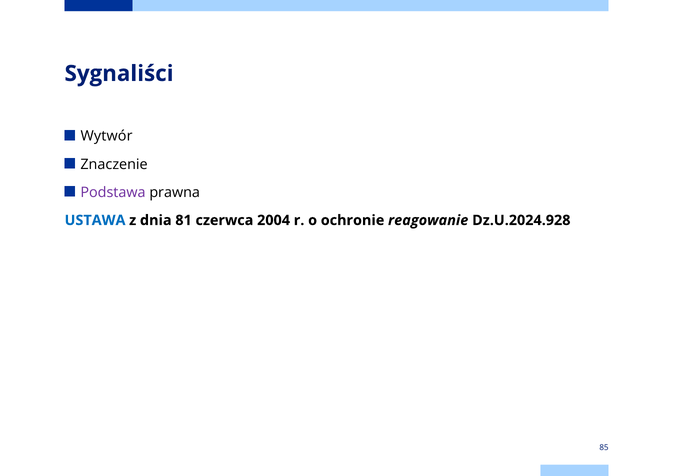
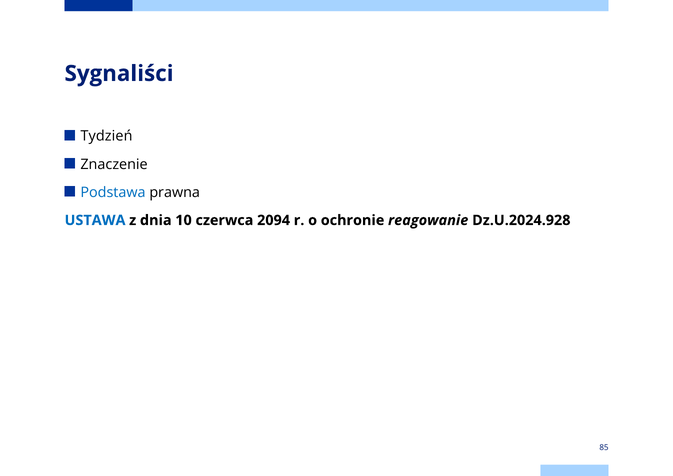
Wytwór: Wytwór -> Tydzień
Podstawa colour: purple -> blue
81: 81 -> 10
2004: 2004 -> 2094
